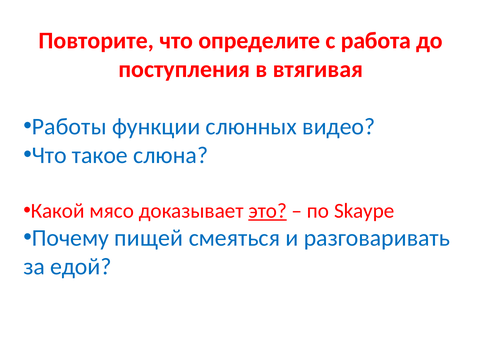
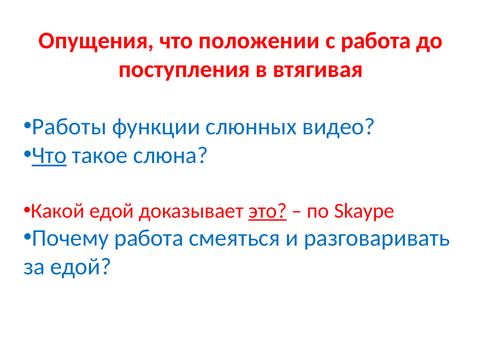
Повторите: Повторите -> Опущения
определите: определите -> положении
Что at (49, 155) underline: none -> present
Какой мясо: мясо -> едой
Почему пищей: пищей -> работа
